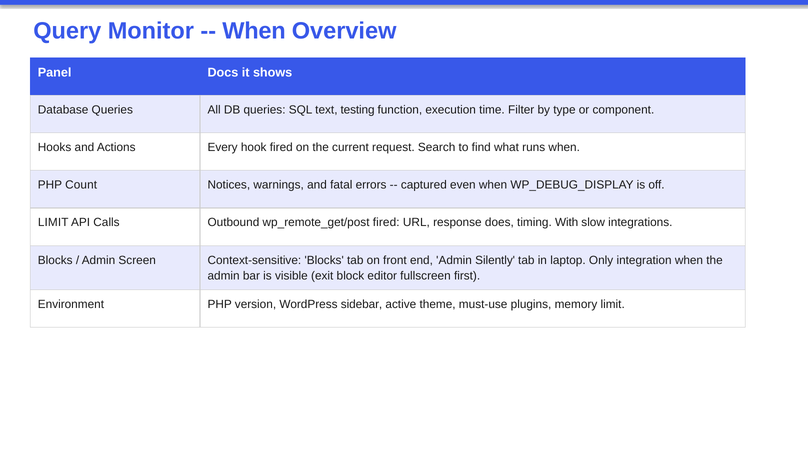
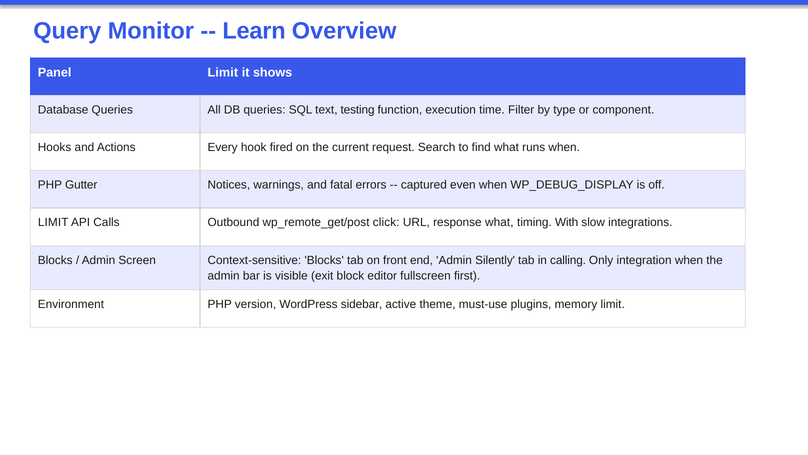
When at (254, 31): When -> Learn
Panel Docs: Docs -> Limit
Count: Count -> Gutter
fired at (386, 222): fired -> click
response does: does -> what
laptop: laptop -> calling
